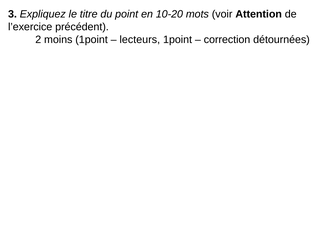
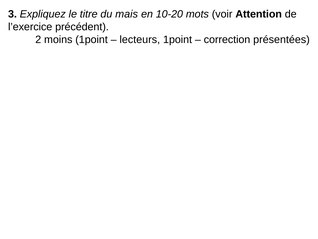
point: point -> mais
détournées: détournées -> présentées
